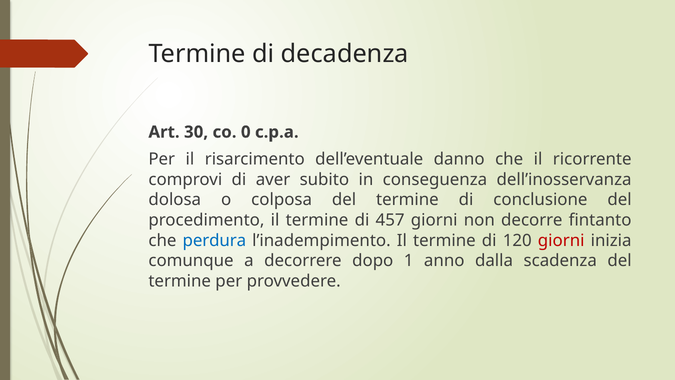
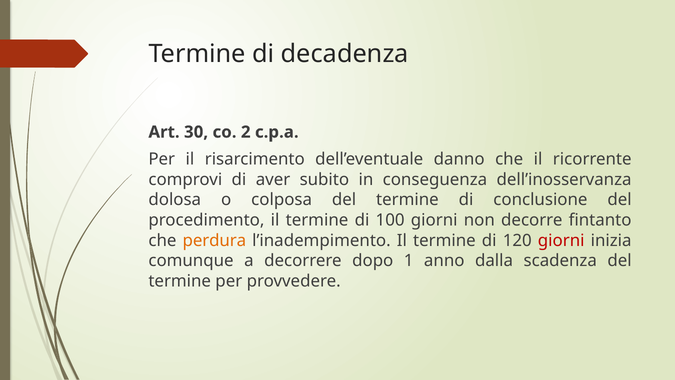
0: 0 -> 2
457: 457 -> 100
perdura colour: blue -> orange
